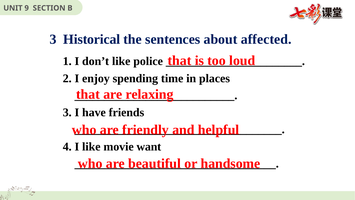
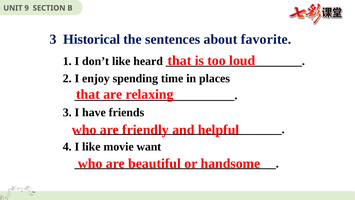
affected: affected -> favorite
police: police -> heard
